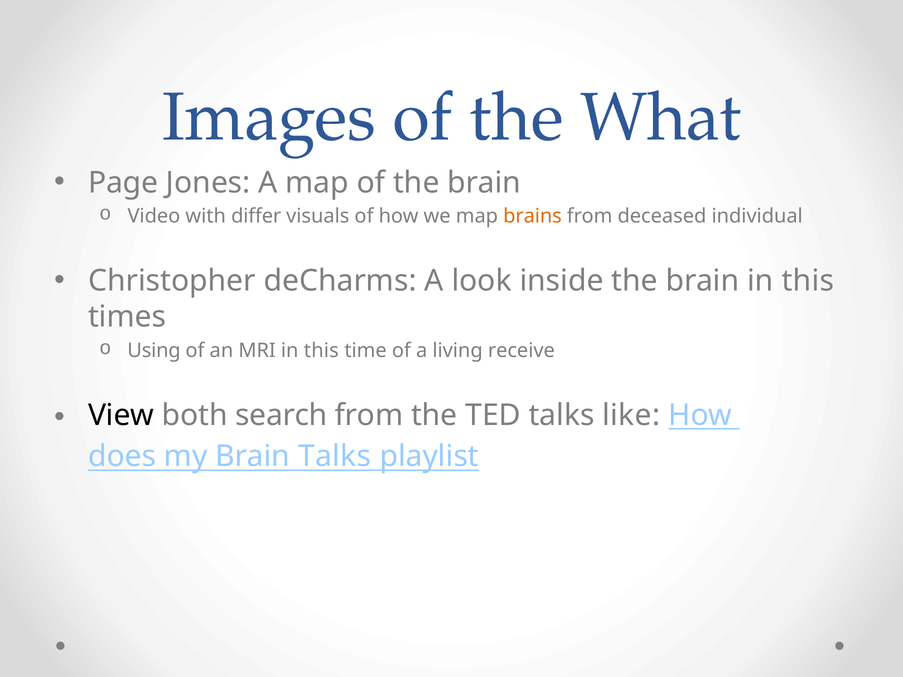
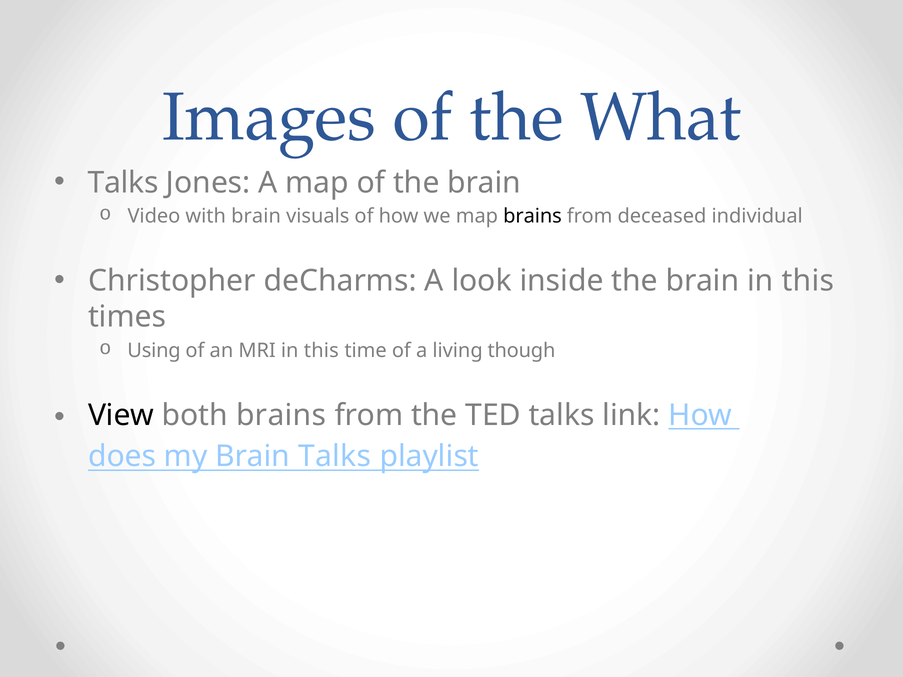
Page at (123, 183): Page -> Talks
with differ: differ -> brain
brains at (533, 216) colour: orange -> black
receive: receive -> though
both search: search -> brains
like: like -> link
